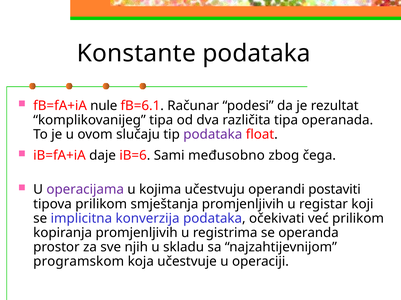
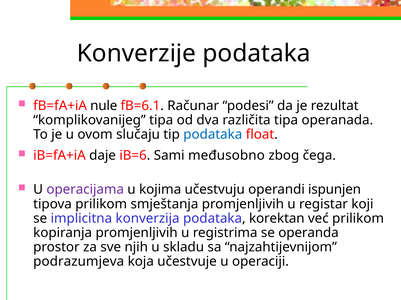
Konstante: Konstante -> Konverzije
podataka at (213, 135) colour: purple -> blue
postaviti: postaviti -> ispunjen
očekivati: očekivati -> korektan
programskom: programskom -> podrazumjeva
